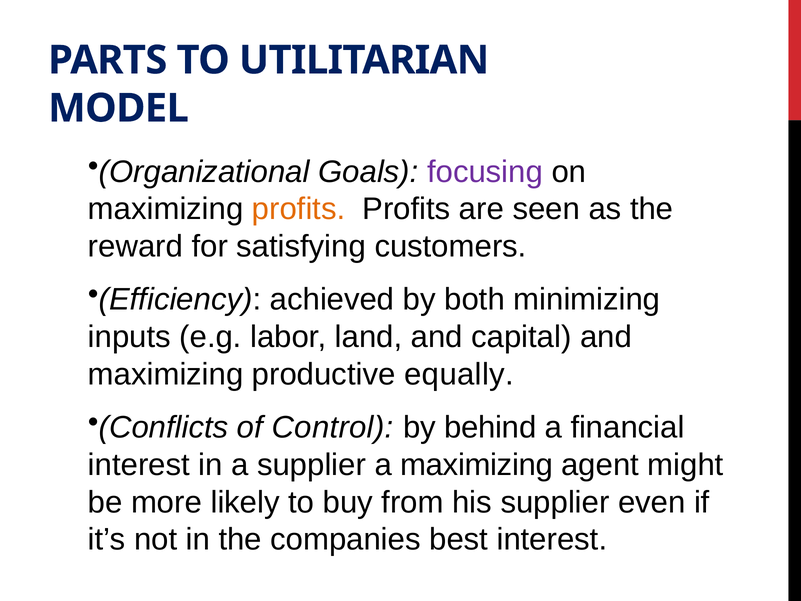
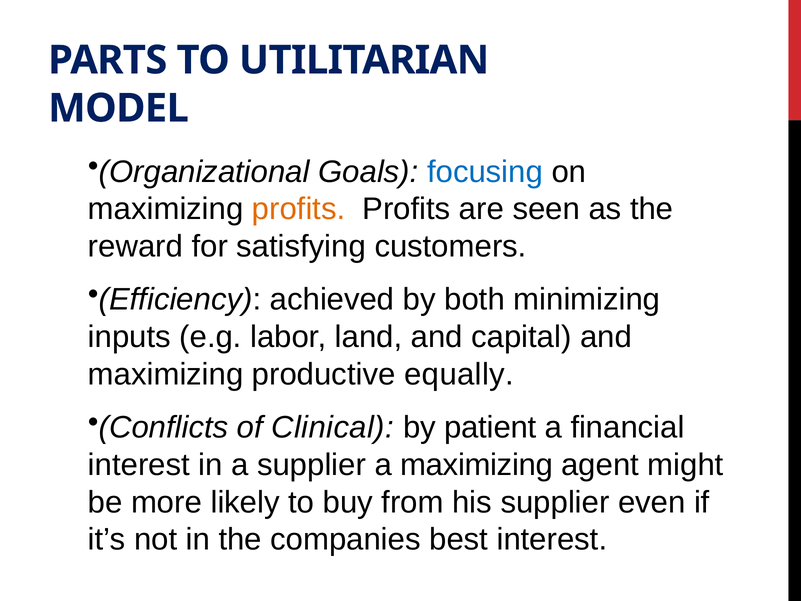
focusing colour: purple -> blue
Control: Control -> Clinical
behind: behind -> patient
